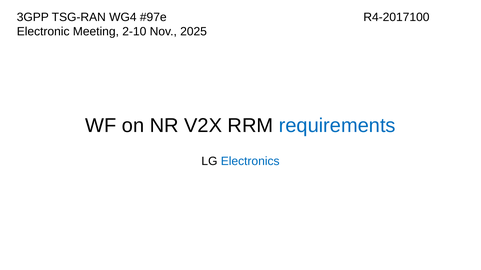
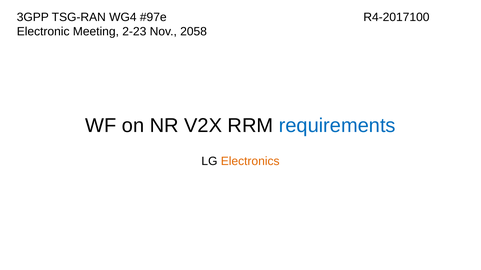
2-10: 2-10 -> 2-23
2025: 2025 -> 2058
Electronics colour: blue -> orange
